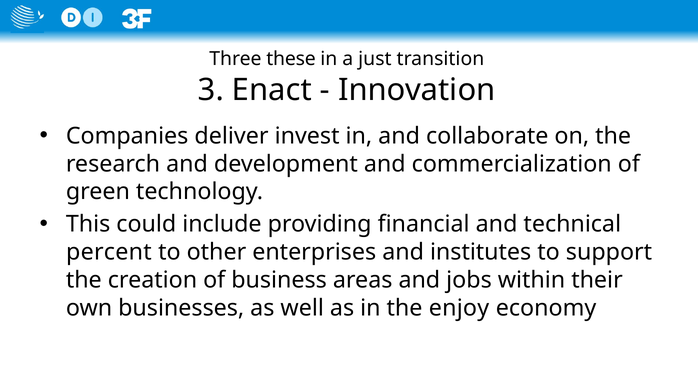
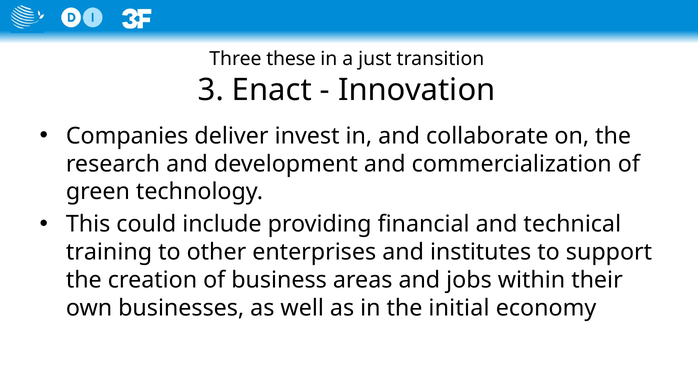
percent: percent -> training
enjoy: enjoy -> initial
